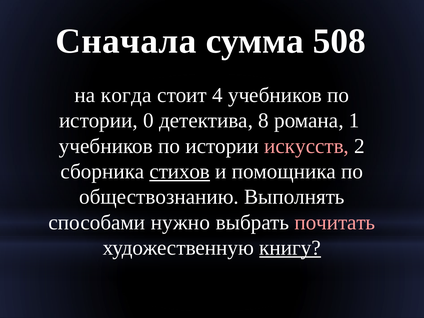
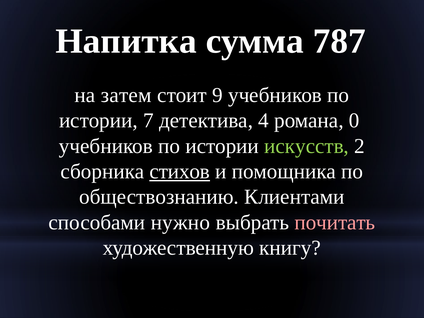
Сначала: Сначала -> Напитка
508: 508 -> 787
когда: когда -> затем
4: 4 -> 9
0: 0 -> 7
8: 8 -> 4
1: 1 -> 0
искусств colour: pink -> light green
Выполнять: Выполнять -> Клиентами
книгу underline: present -> none
